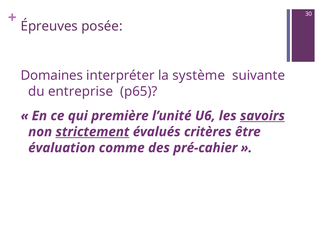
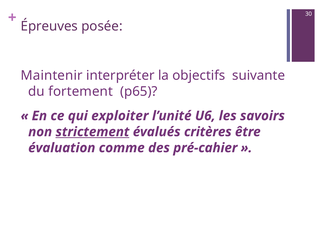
Domaines: Domaines -> Maintenir
système: système -> objectifs
entreprise: entreprise -> fortement
première: première -> exploiter
savoirs underline: present -> none
